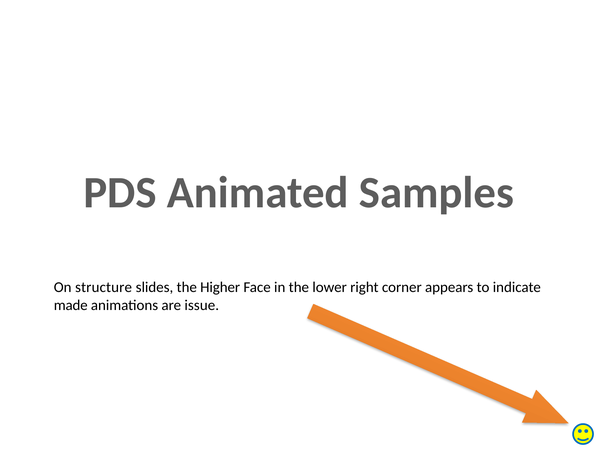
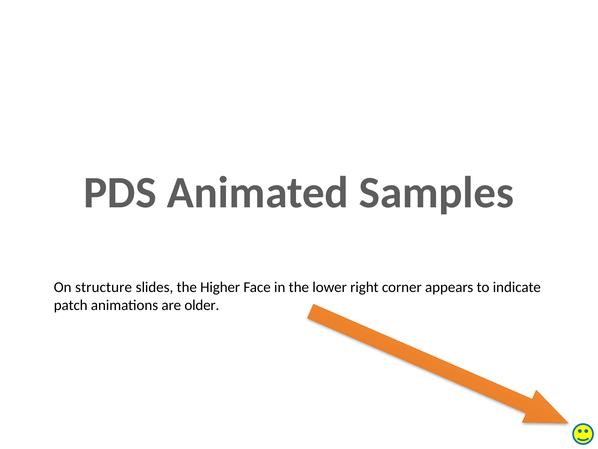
made: made -> patch
issue: issue -> older
